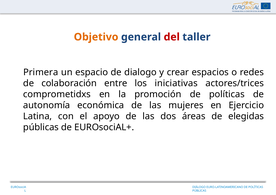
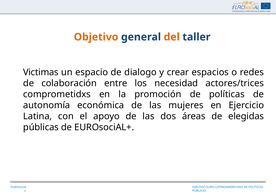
del colour: red -> orange
Primera: Primera -> Victimas
iniciativas: iniciativas -> necesidad
